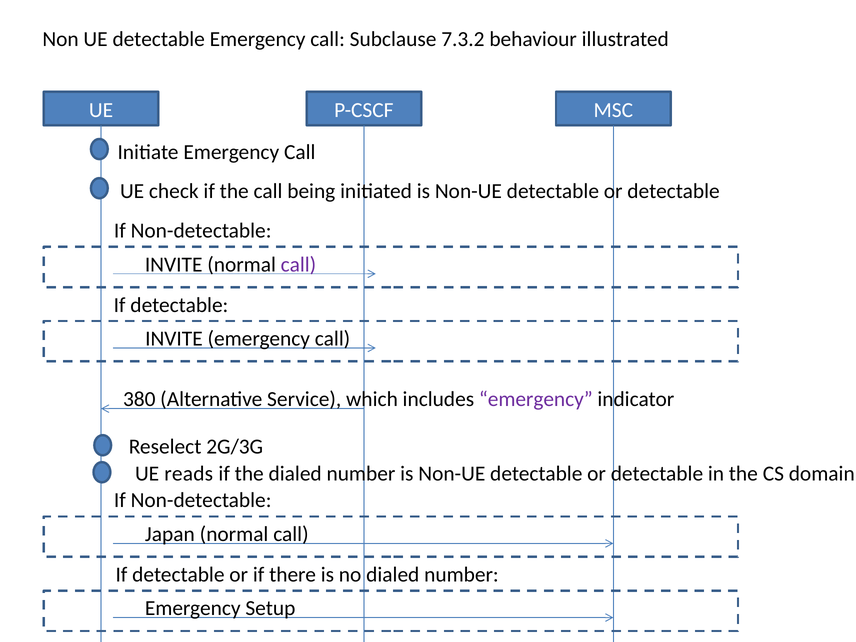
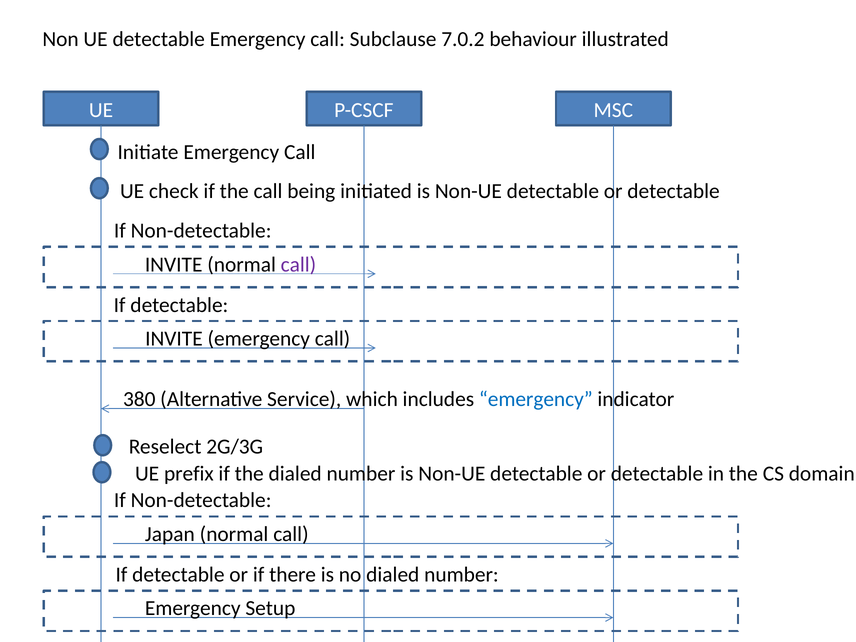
7.3.2: 7.3.2 -> 7.0.2
emergency at (536, 399) colour: purple -> blue
reads: reads -> prefix
